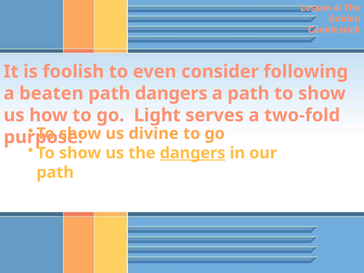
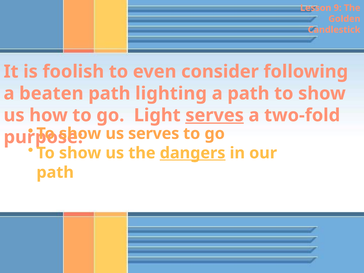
4: 4 -> 9
path dangers: dangers -> lighting
serves at (215, 115) underline: none -> present
us divine: divine -> serves
